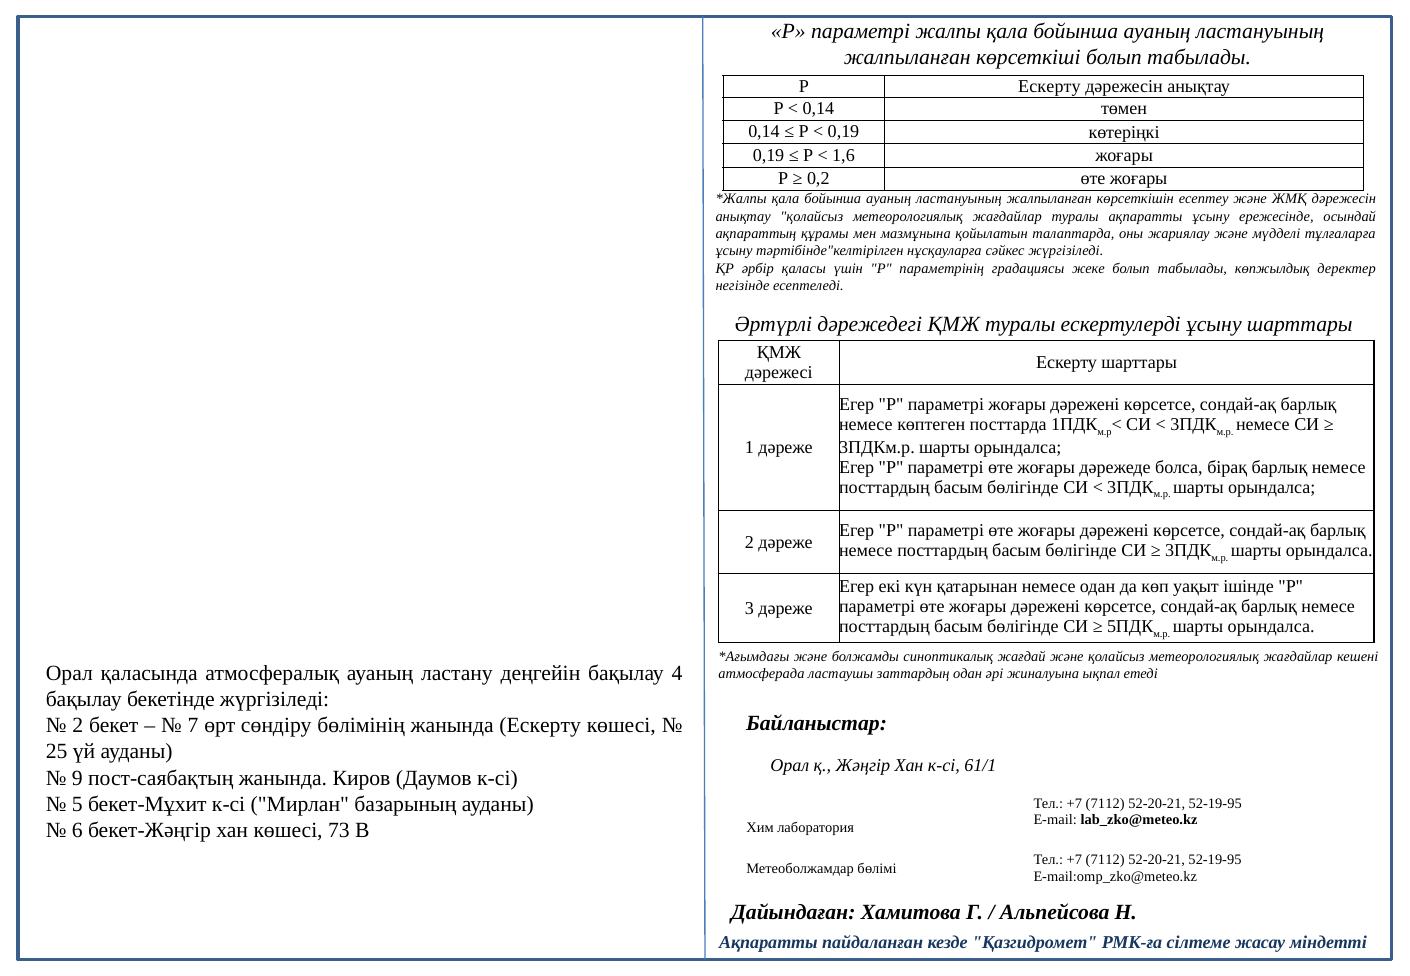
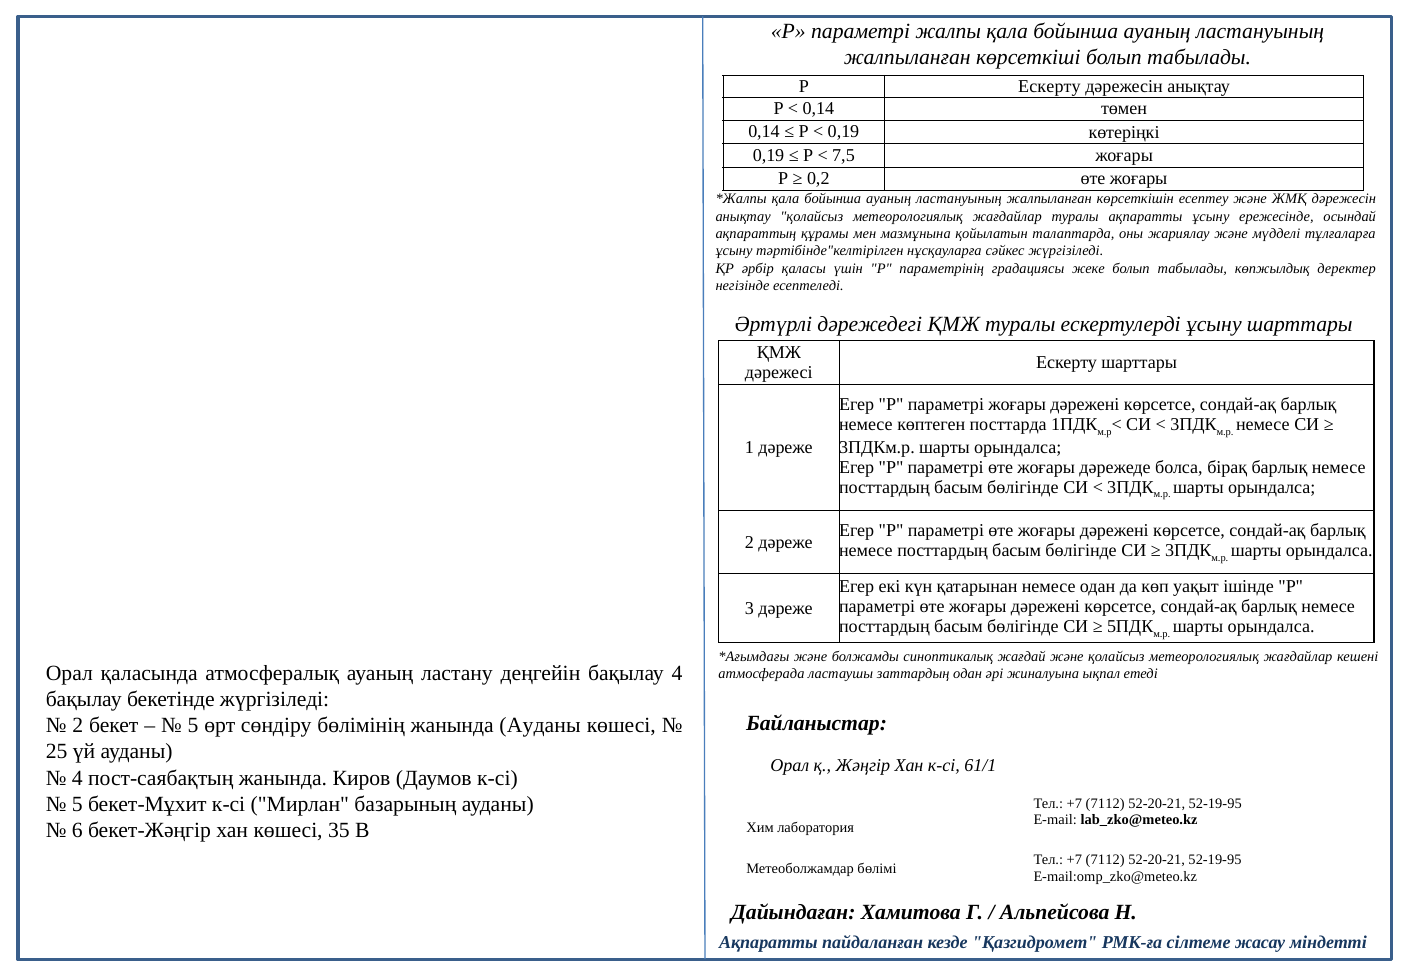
1,6: 1,6 -> 7,5
7 at (193, 726): 7 -> 5
жанында Ескерту: Ескерту -> Ауданы
9 at (77, 778): 9 -> 4
73: 73 -> 35
